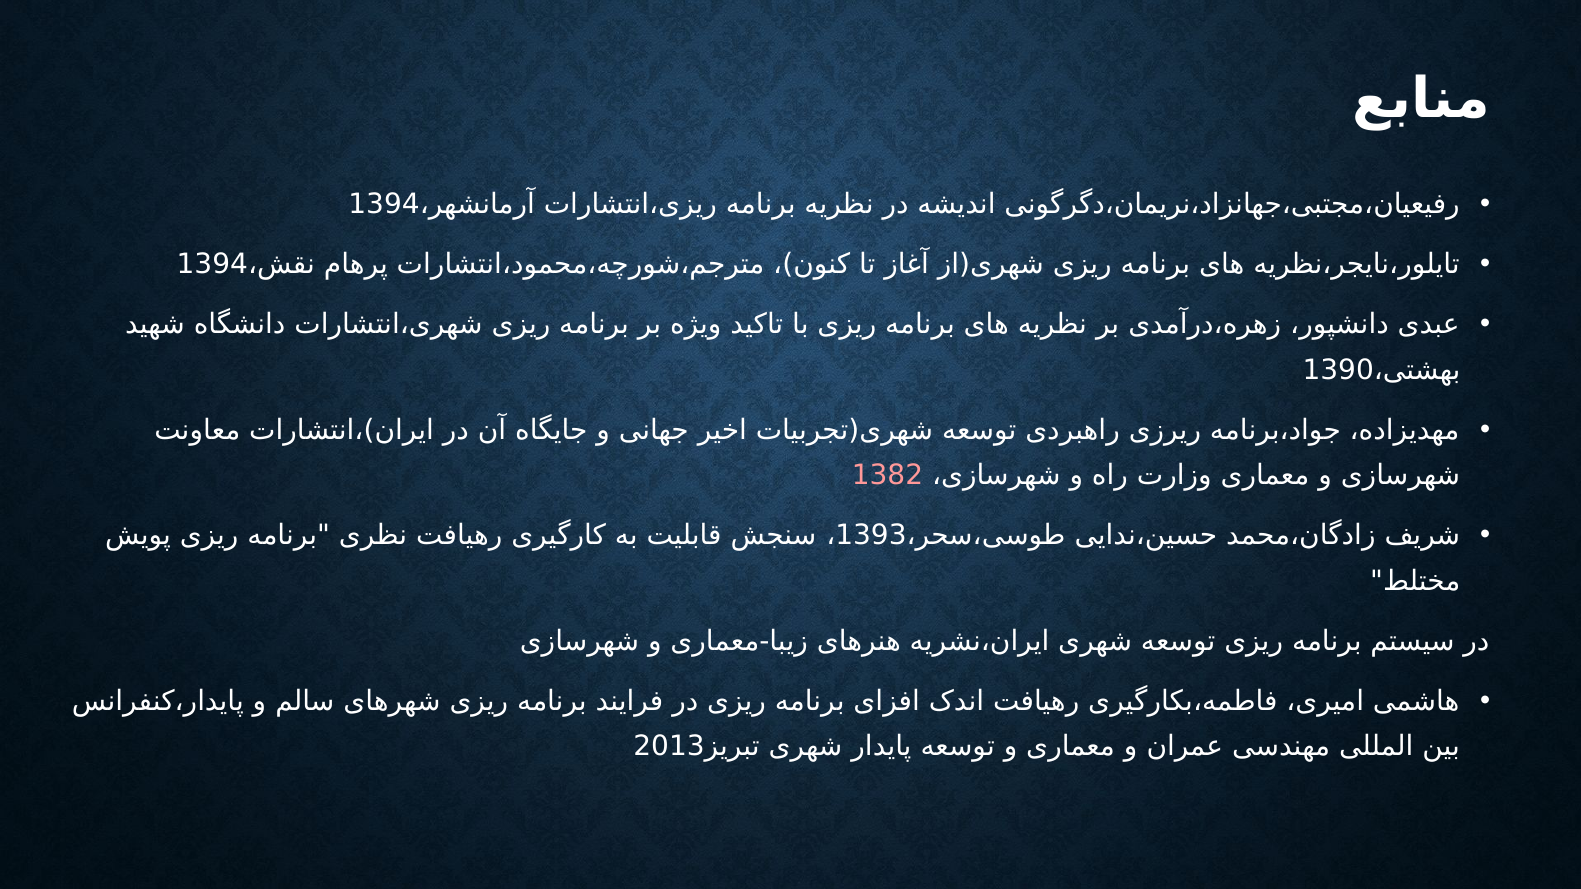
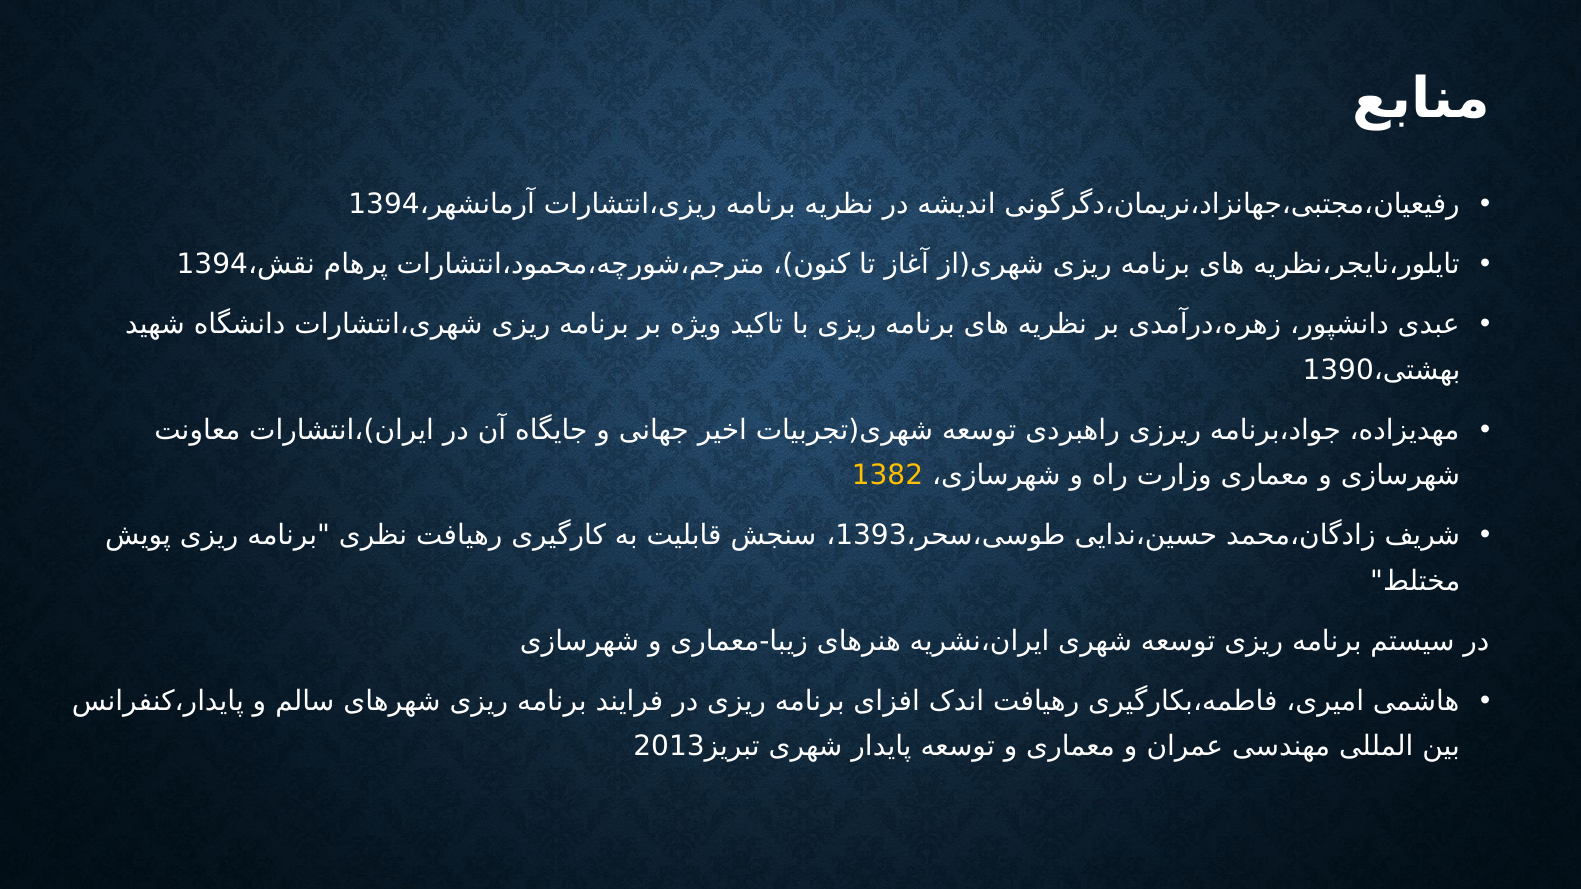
1382 colour: pink -> yellow
